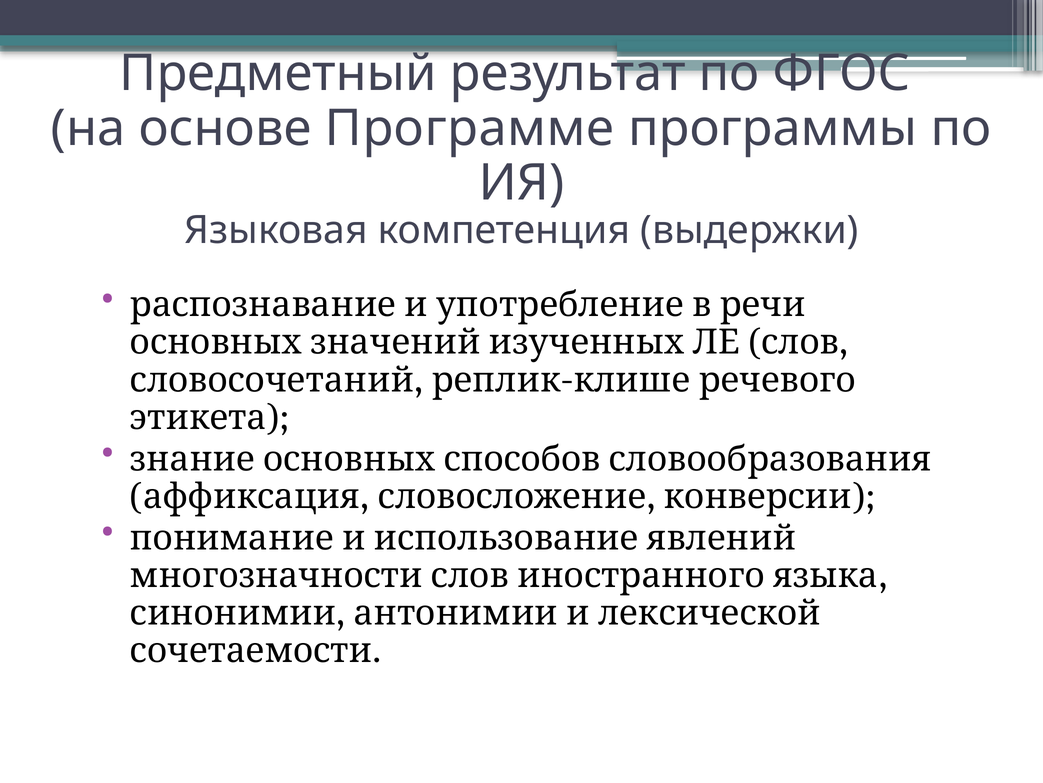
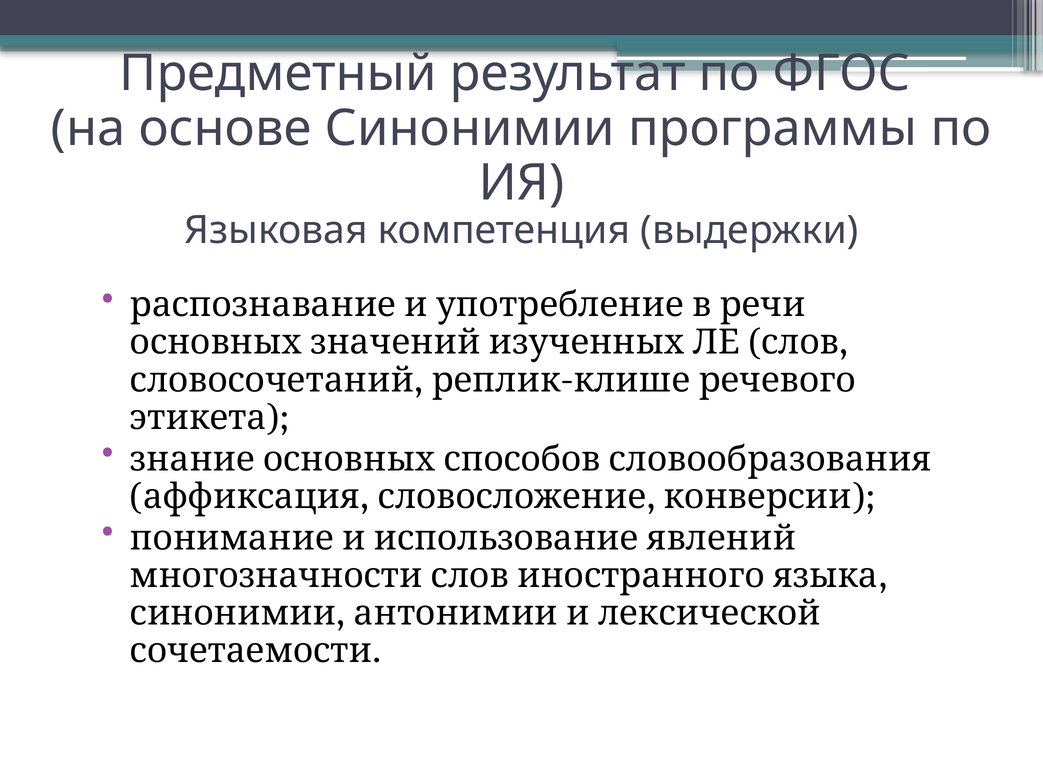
основе Программе: Программе -> Синонимии
